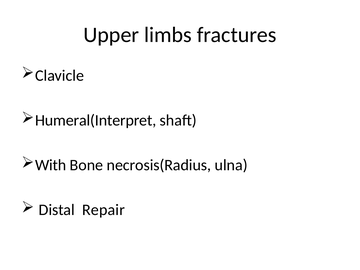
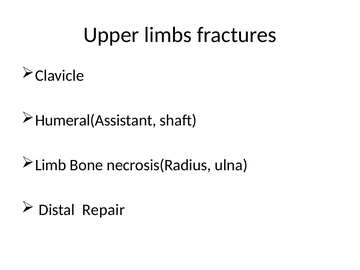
Humeral(Interpret: Humeral(Interpret -> Humeral(Assistant
With: With -> Limb
